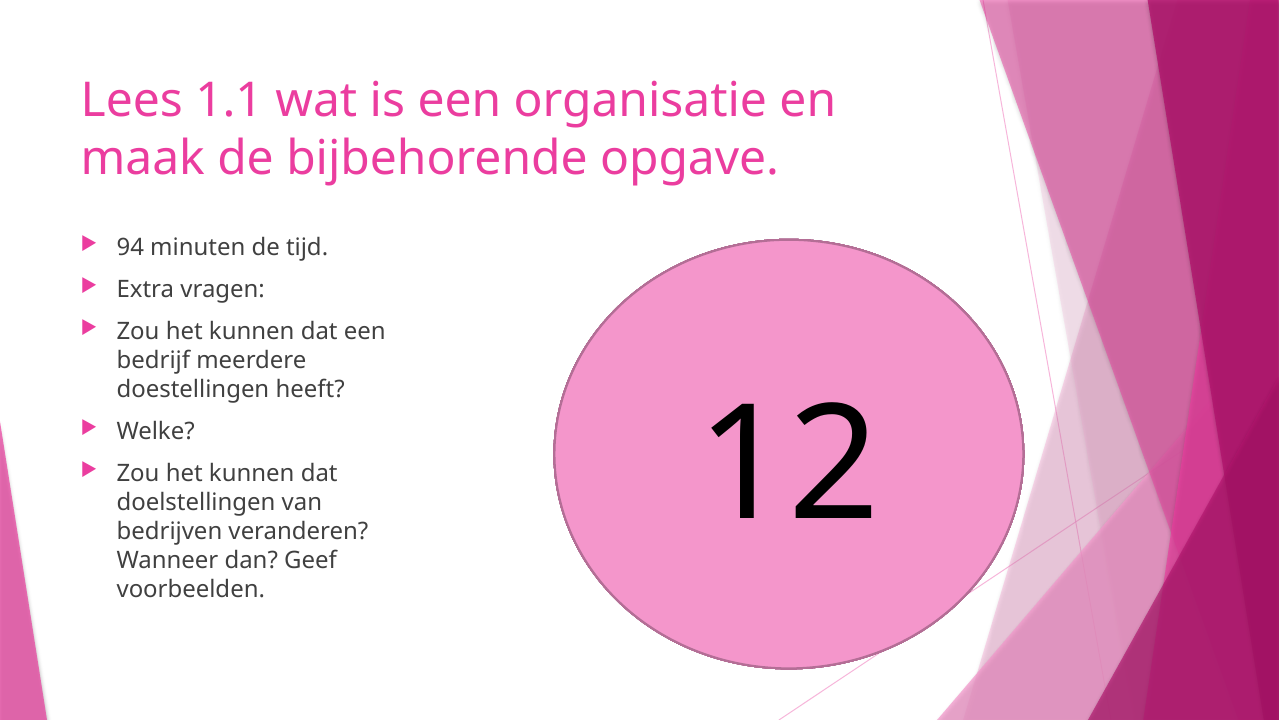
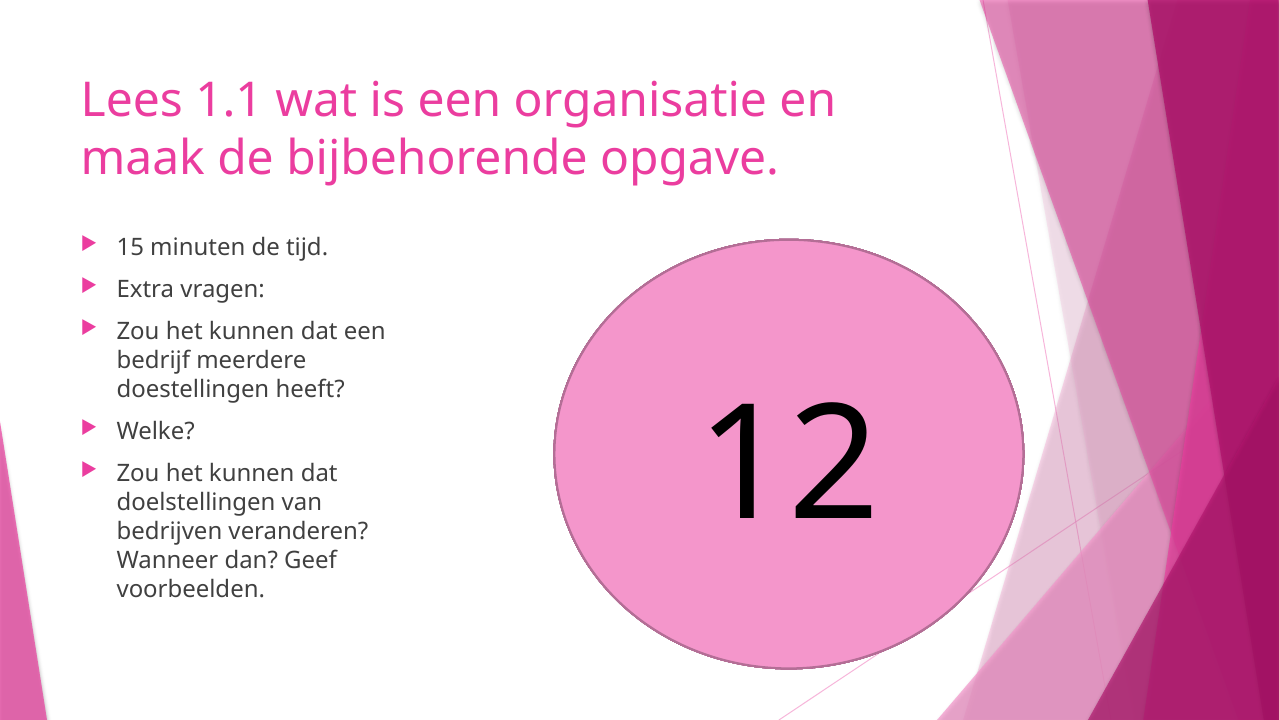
94: 94 -> 15
